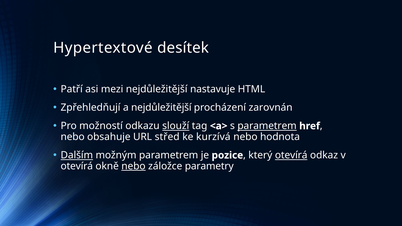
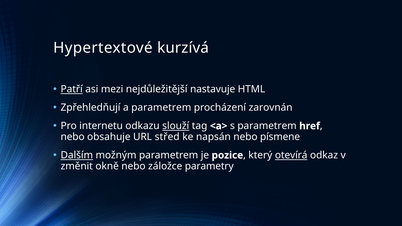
desítek: desítek -> kurzívá
Patří underline: none -> present
a nejdůležitější: nejdůležitější -> parametrem
možností: možností -> internetu
parametrem at (267, 126) underline: present -> none
kurzívá: kurzívá -> napsán
hodnota: hodnota -> písmene
otevírá at (77, 166): otevírá -> změnit
nebo at (133, 166) underline: present -> none
